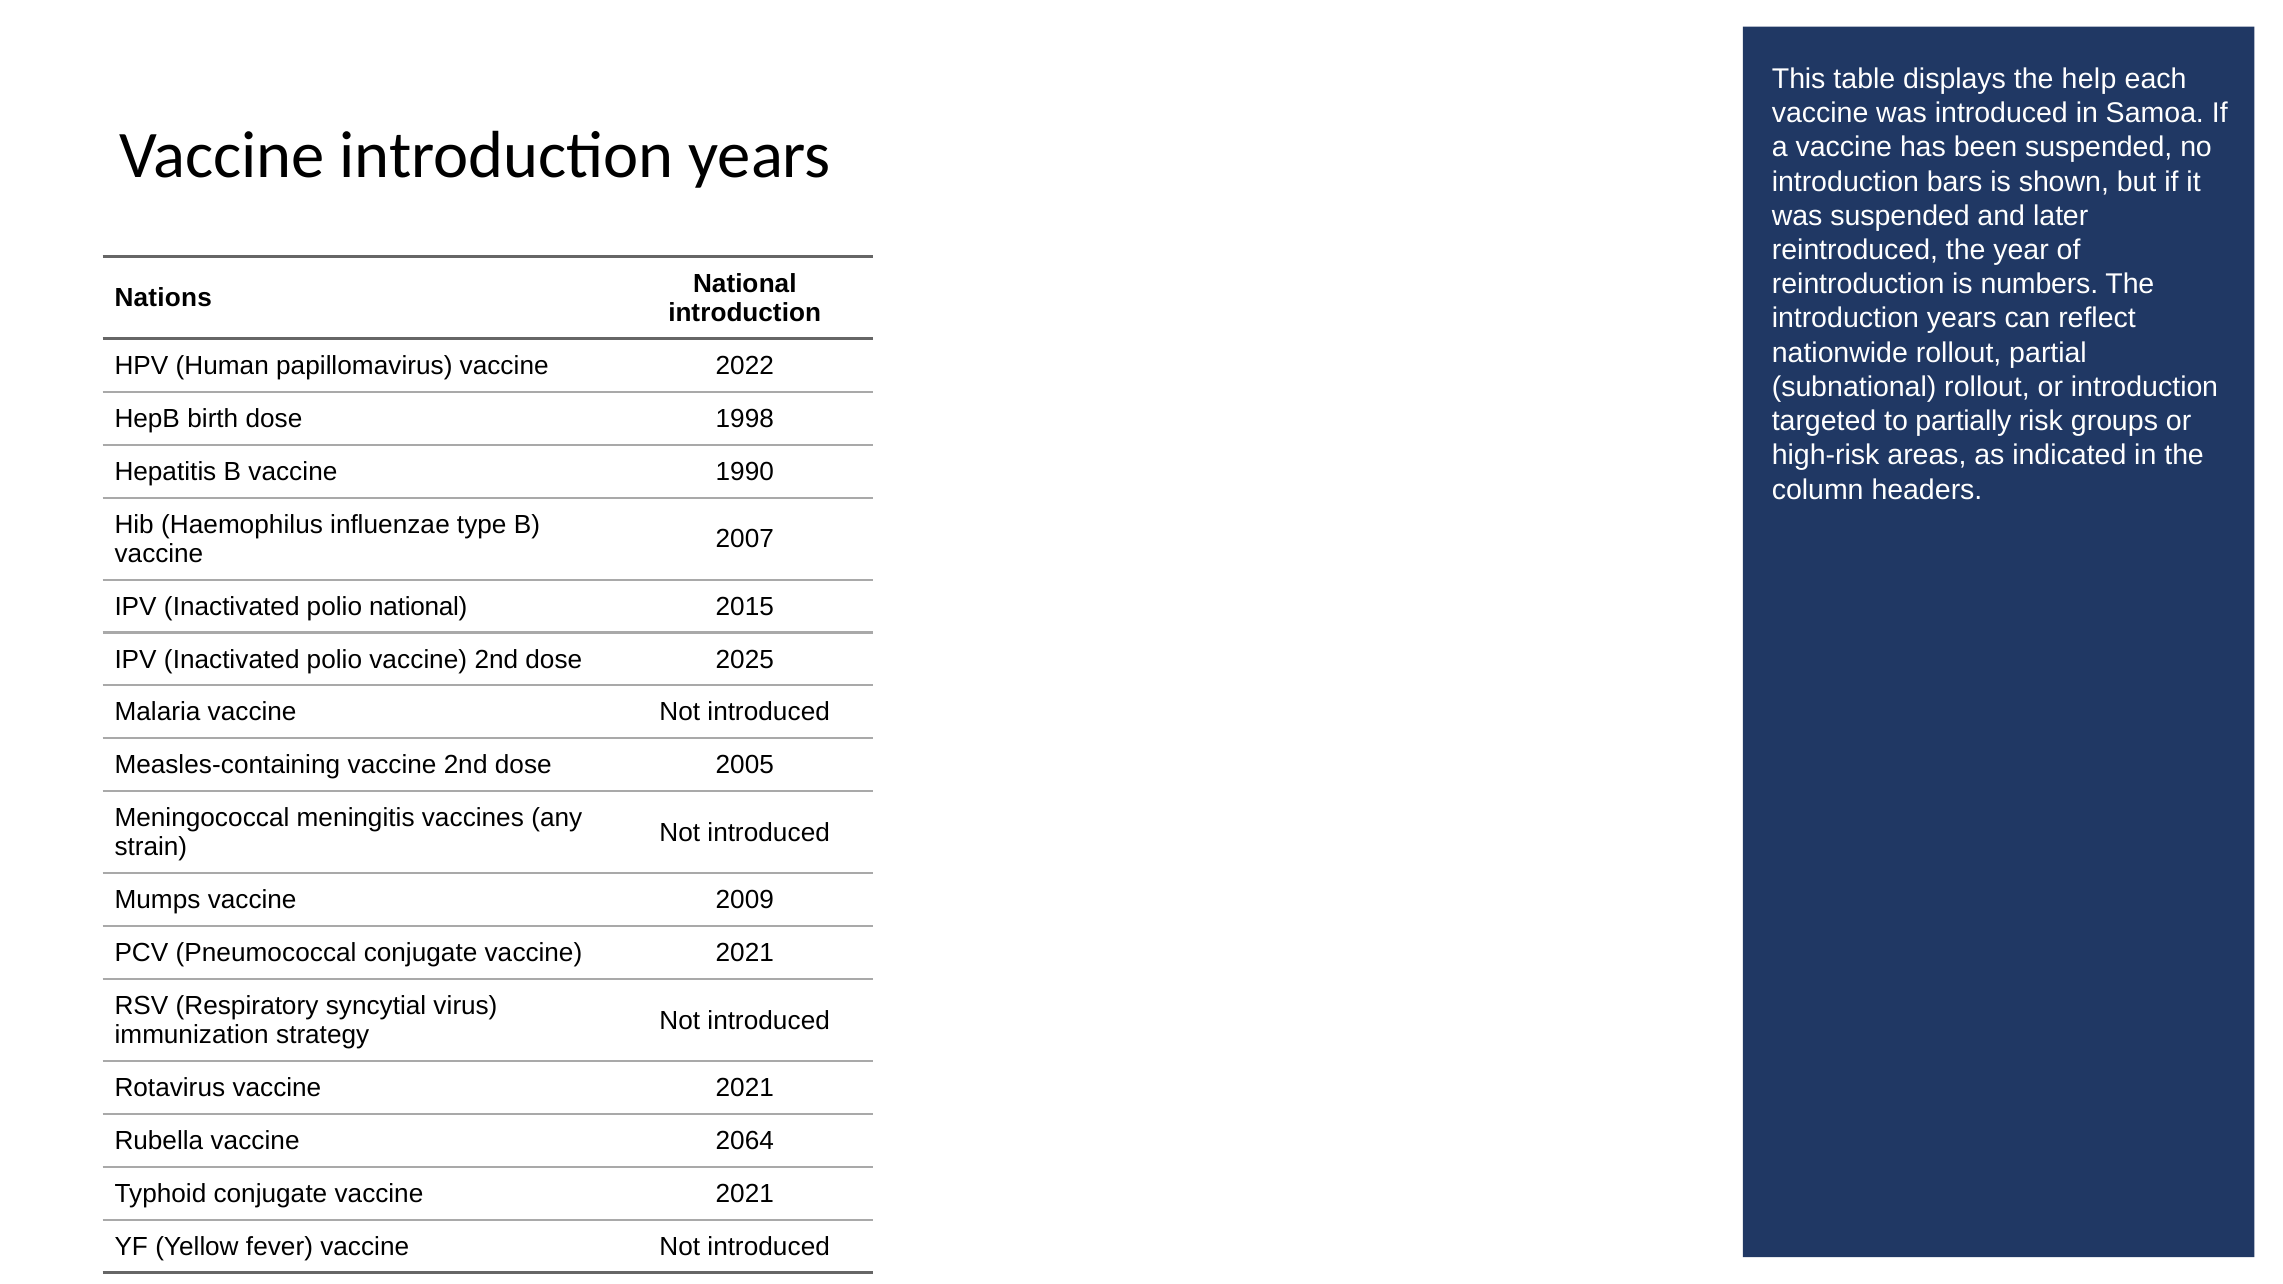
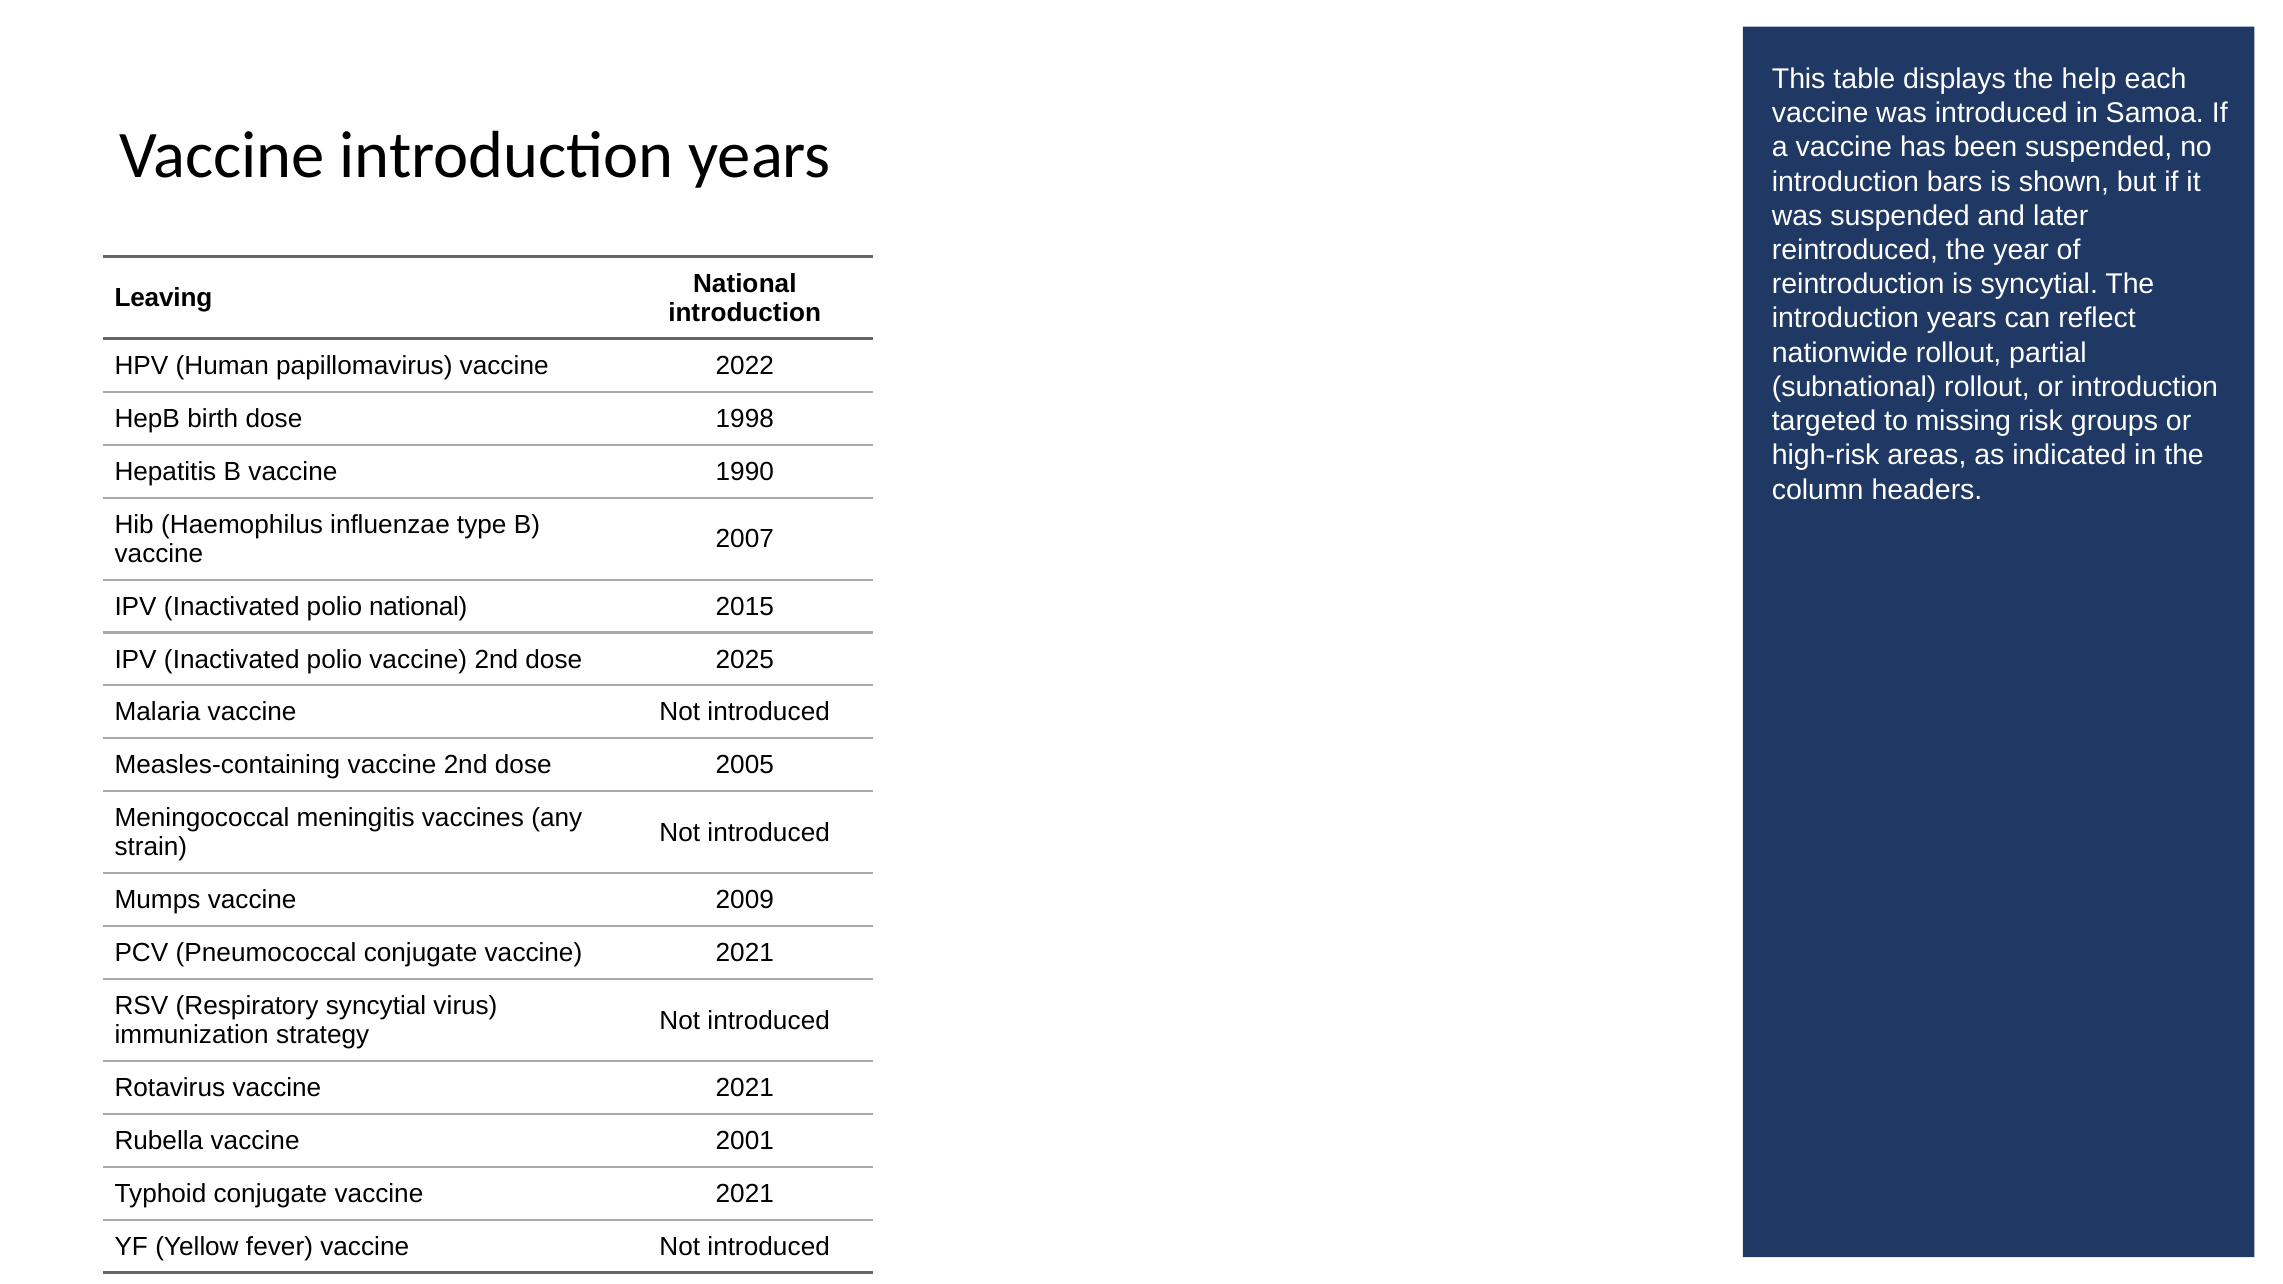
is numbers: numbers -> syncytial
Nations: Nations -> Leaving
partially: partially -> missing
2064: 2064 -> 2001
